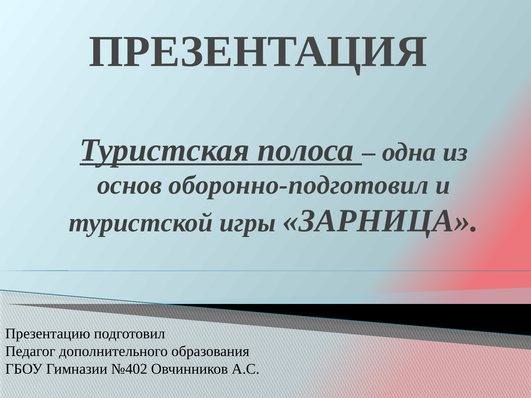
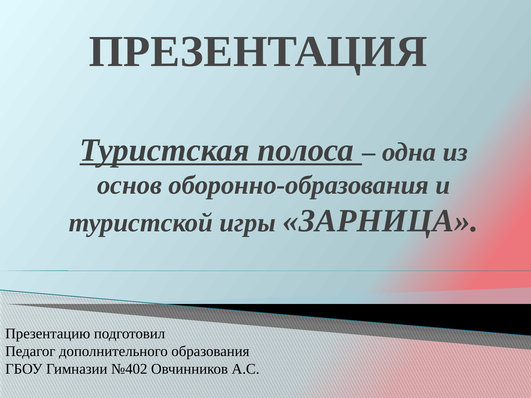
оборонно-подготовил: оборонно-подготовил -> оборонно-образования
